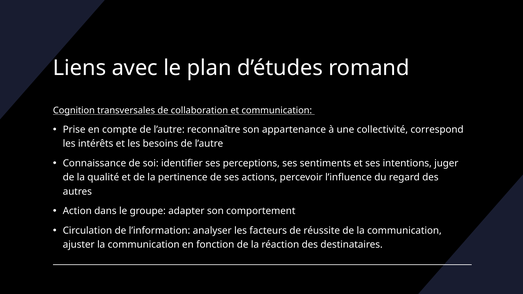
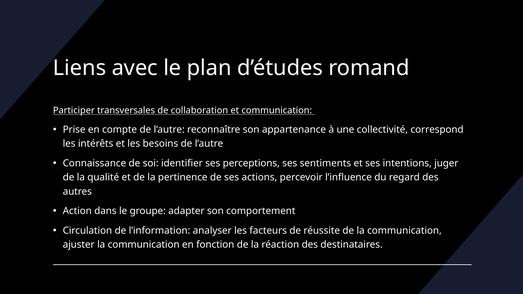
Cognition: Cognition -> Participer
